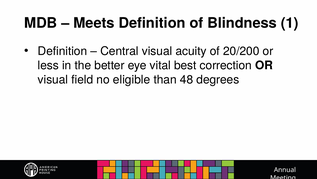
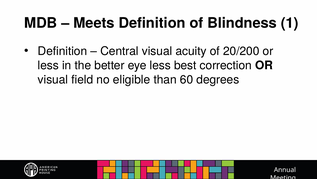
eye vital: vital -> less
48: 48 -> 60
